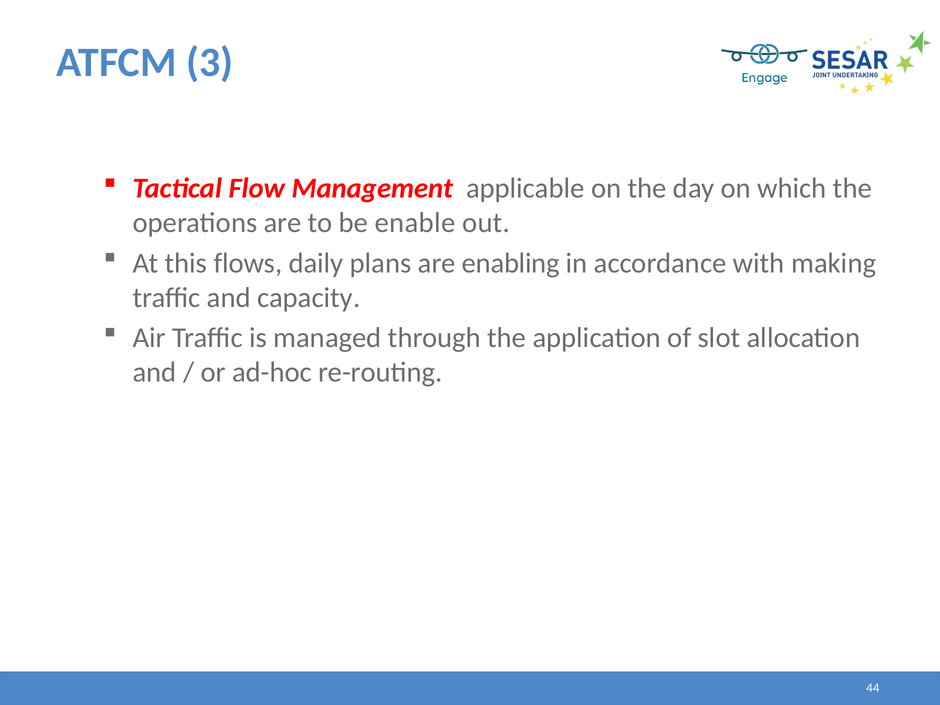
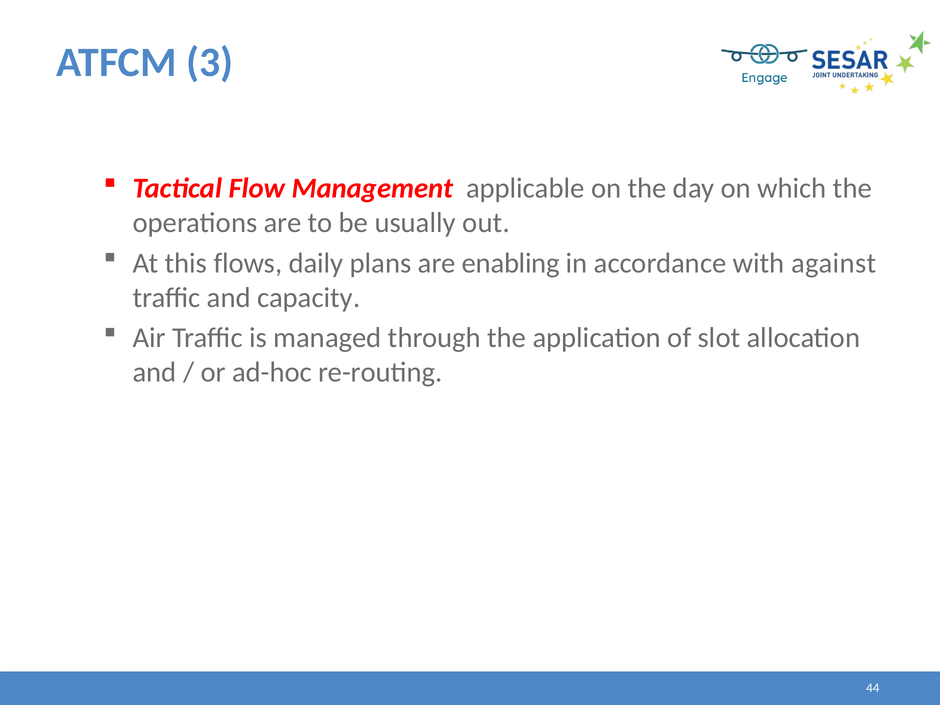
enable: enable -> usually
making: making -> against
